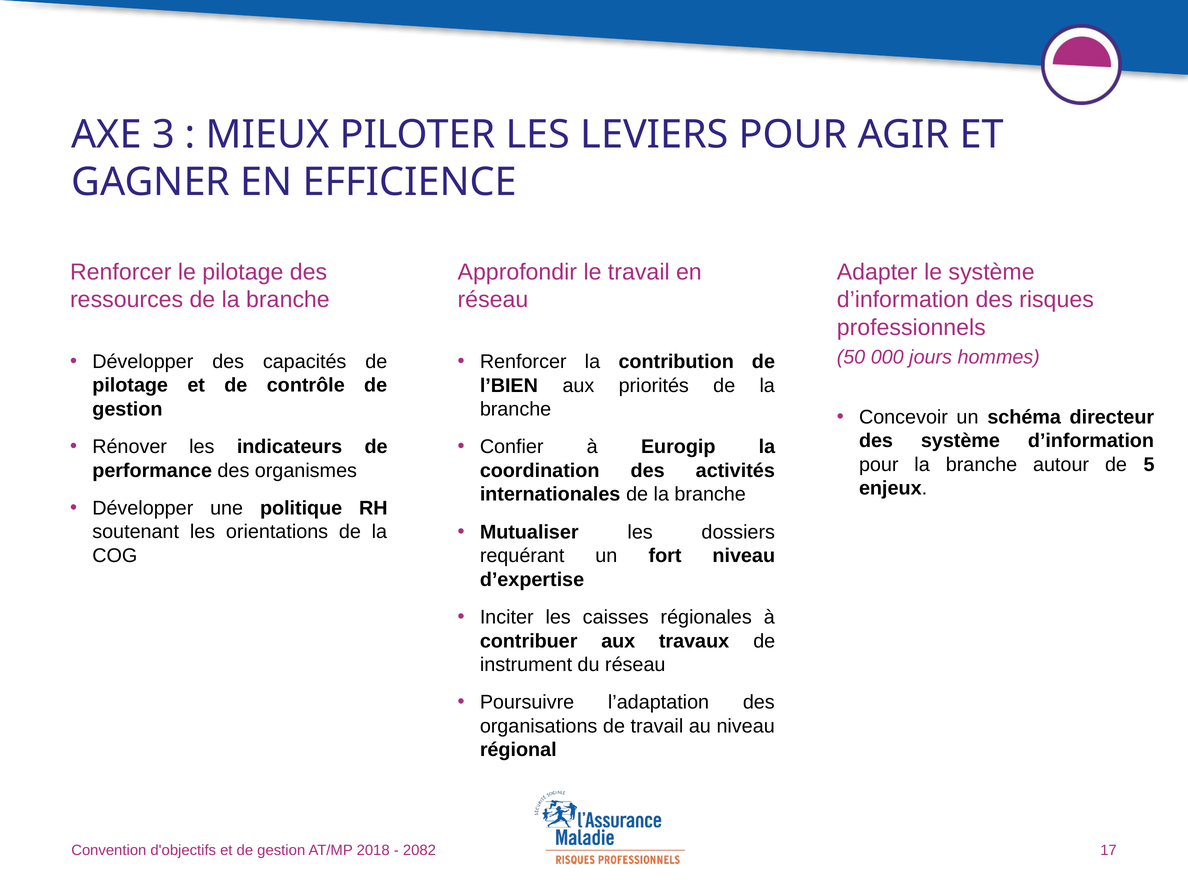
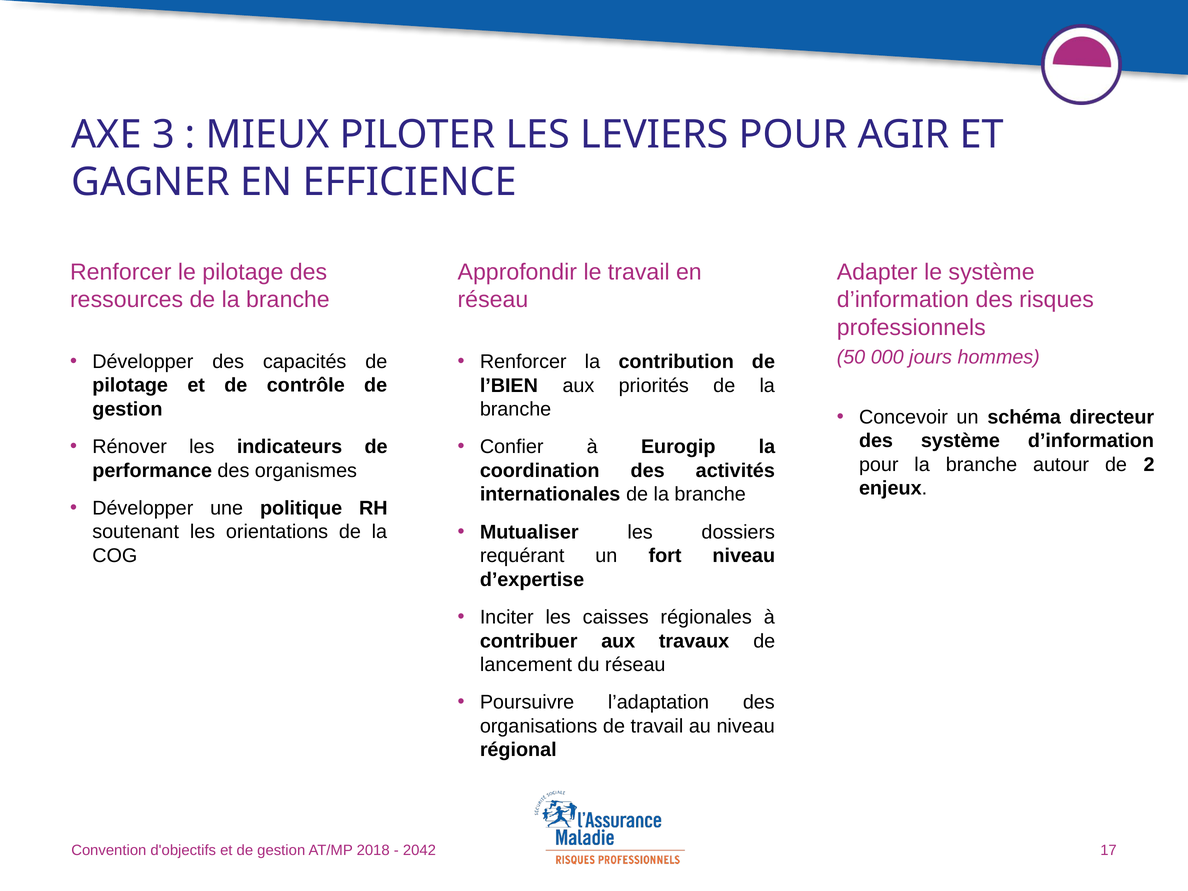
5: 5 -> 2
instrument: instrument -> lancement
2082: 2082 -> 2042
